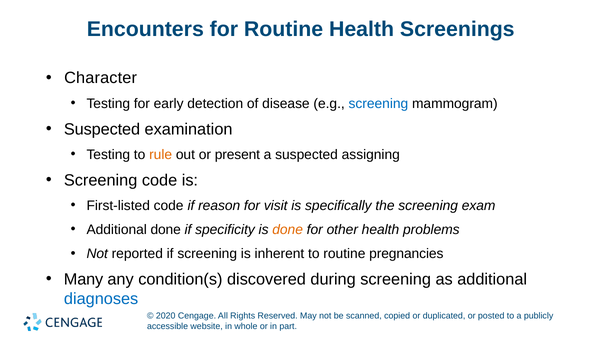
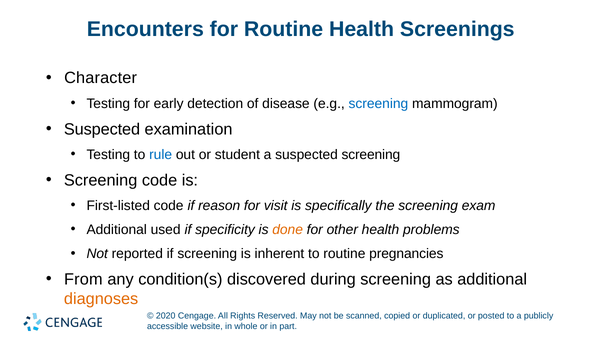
rule colour: orange -> blue
present: present -> student
suspected assigning: assigning -> screening
Additional done: done -> used
Many: Many -> From
diagnoses colour: blue -> orange
